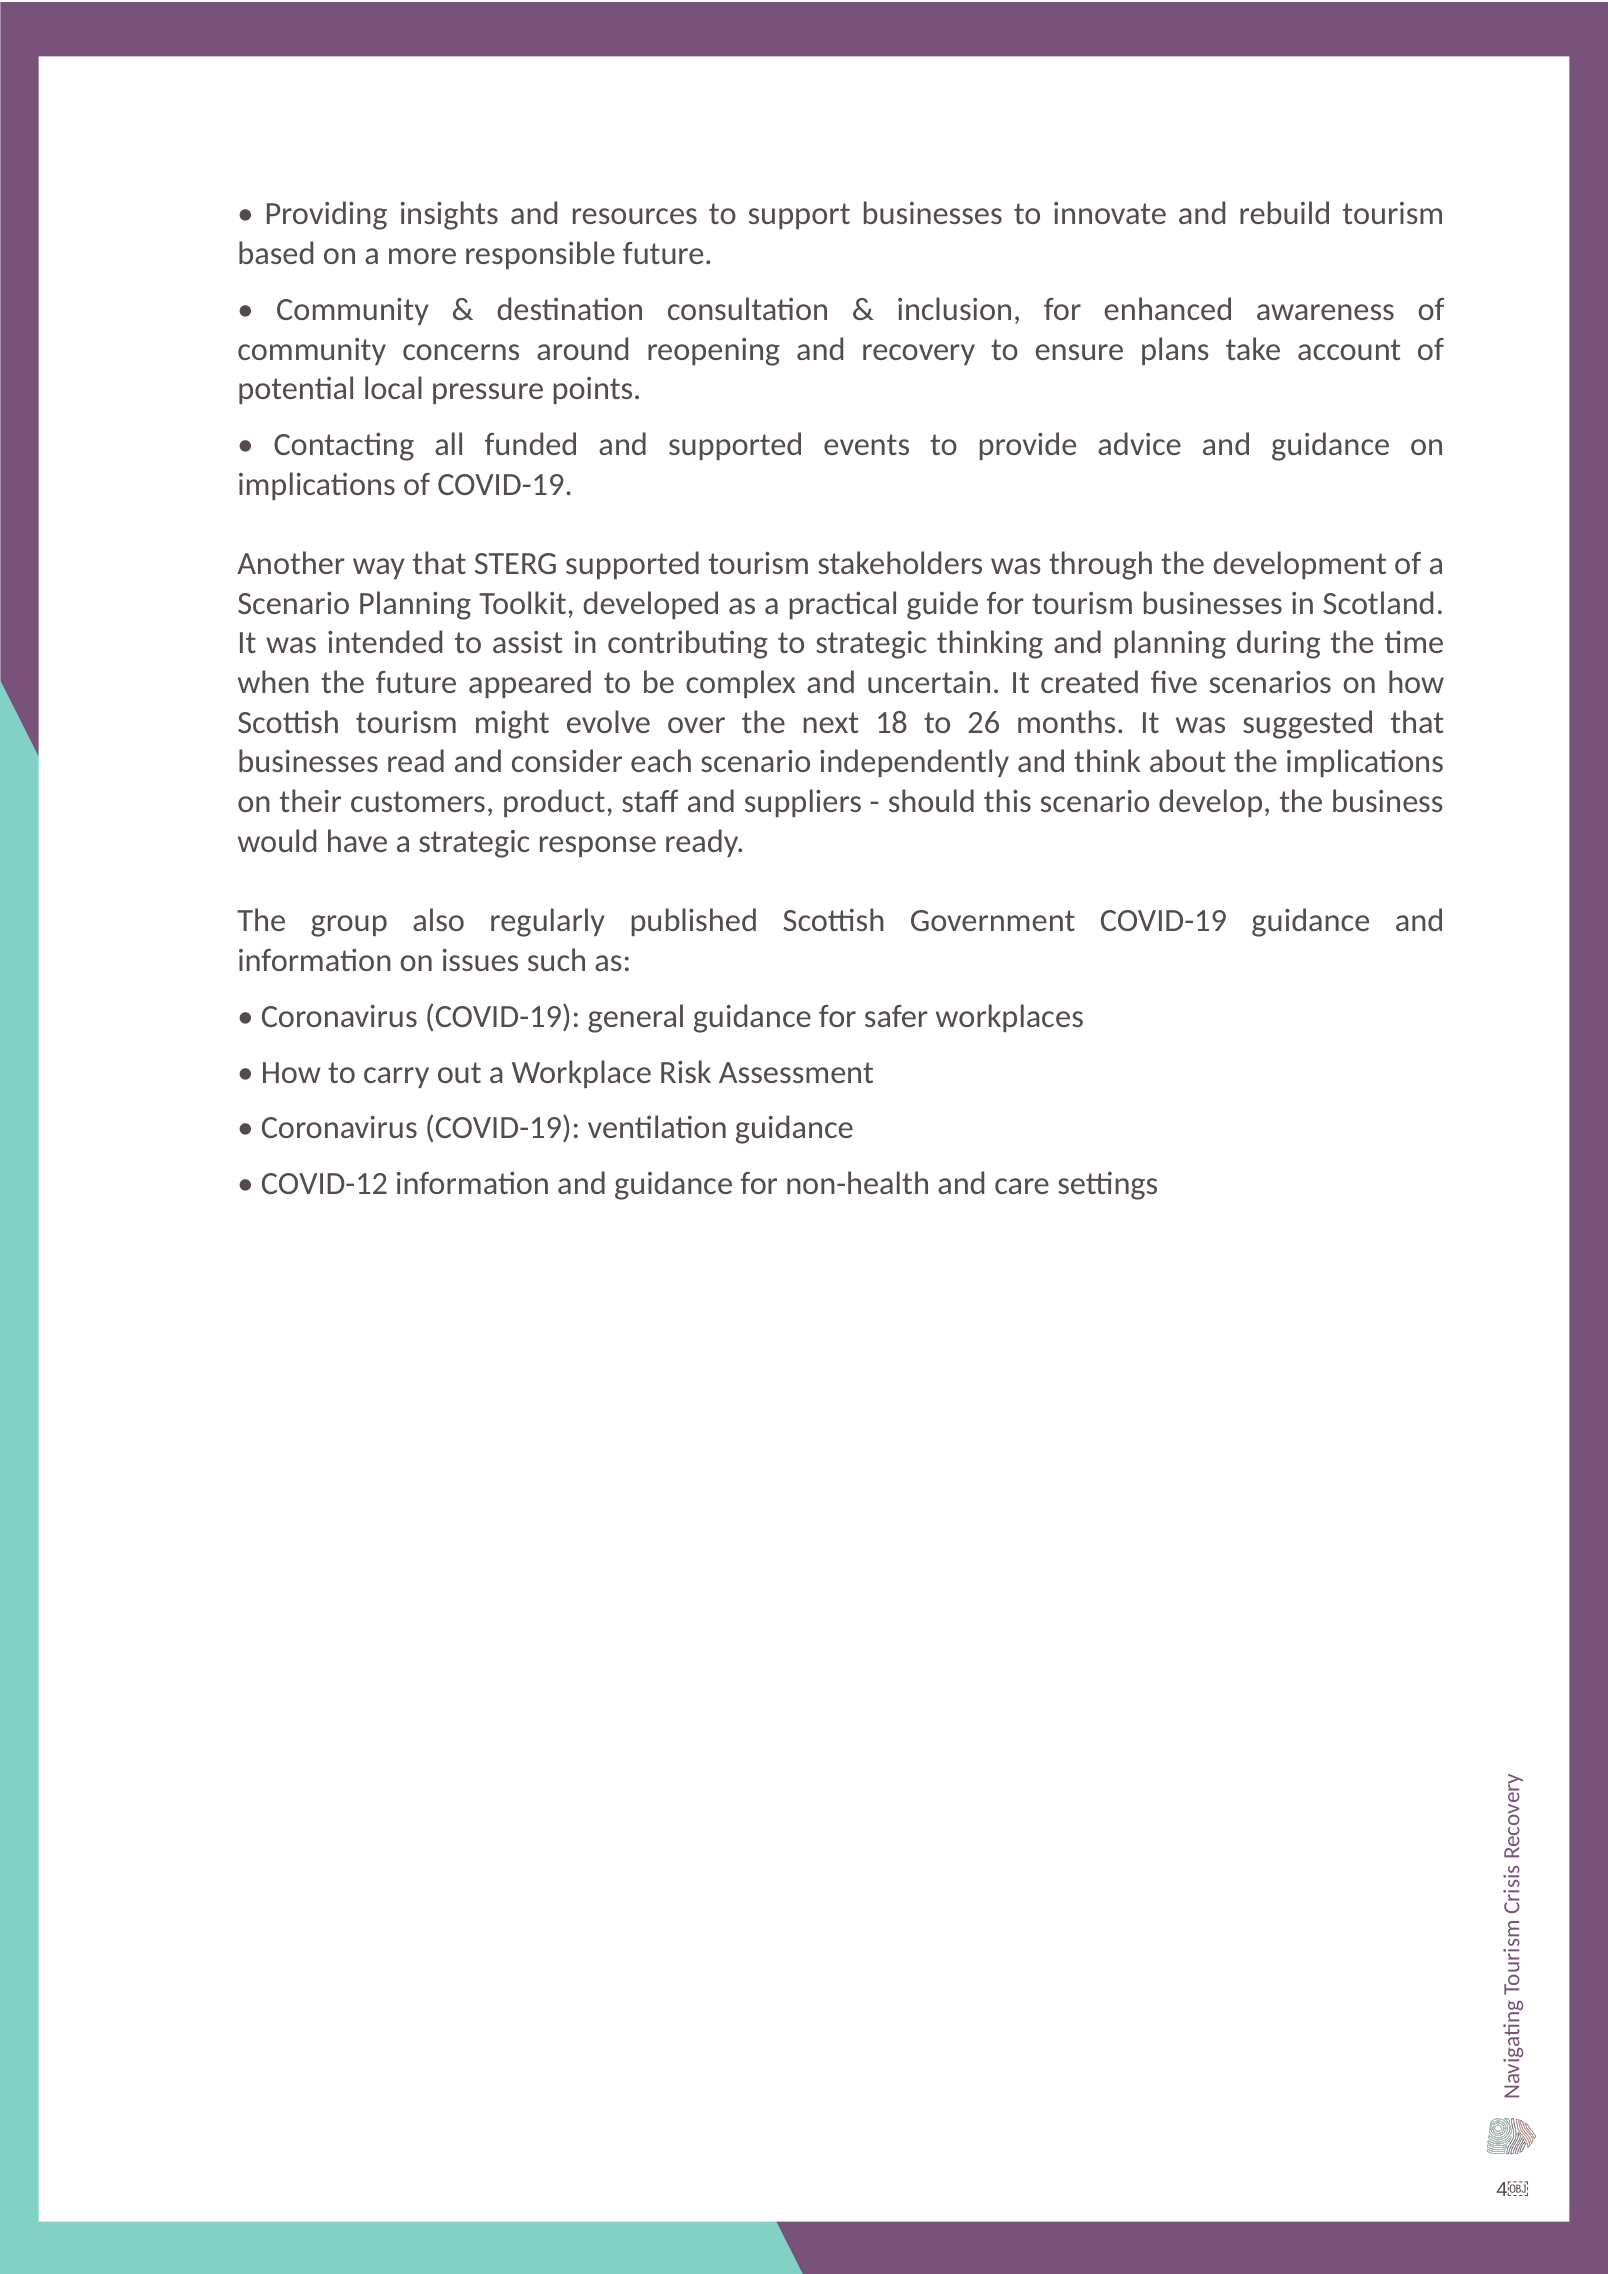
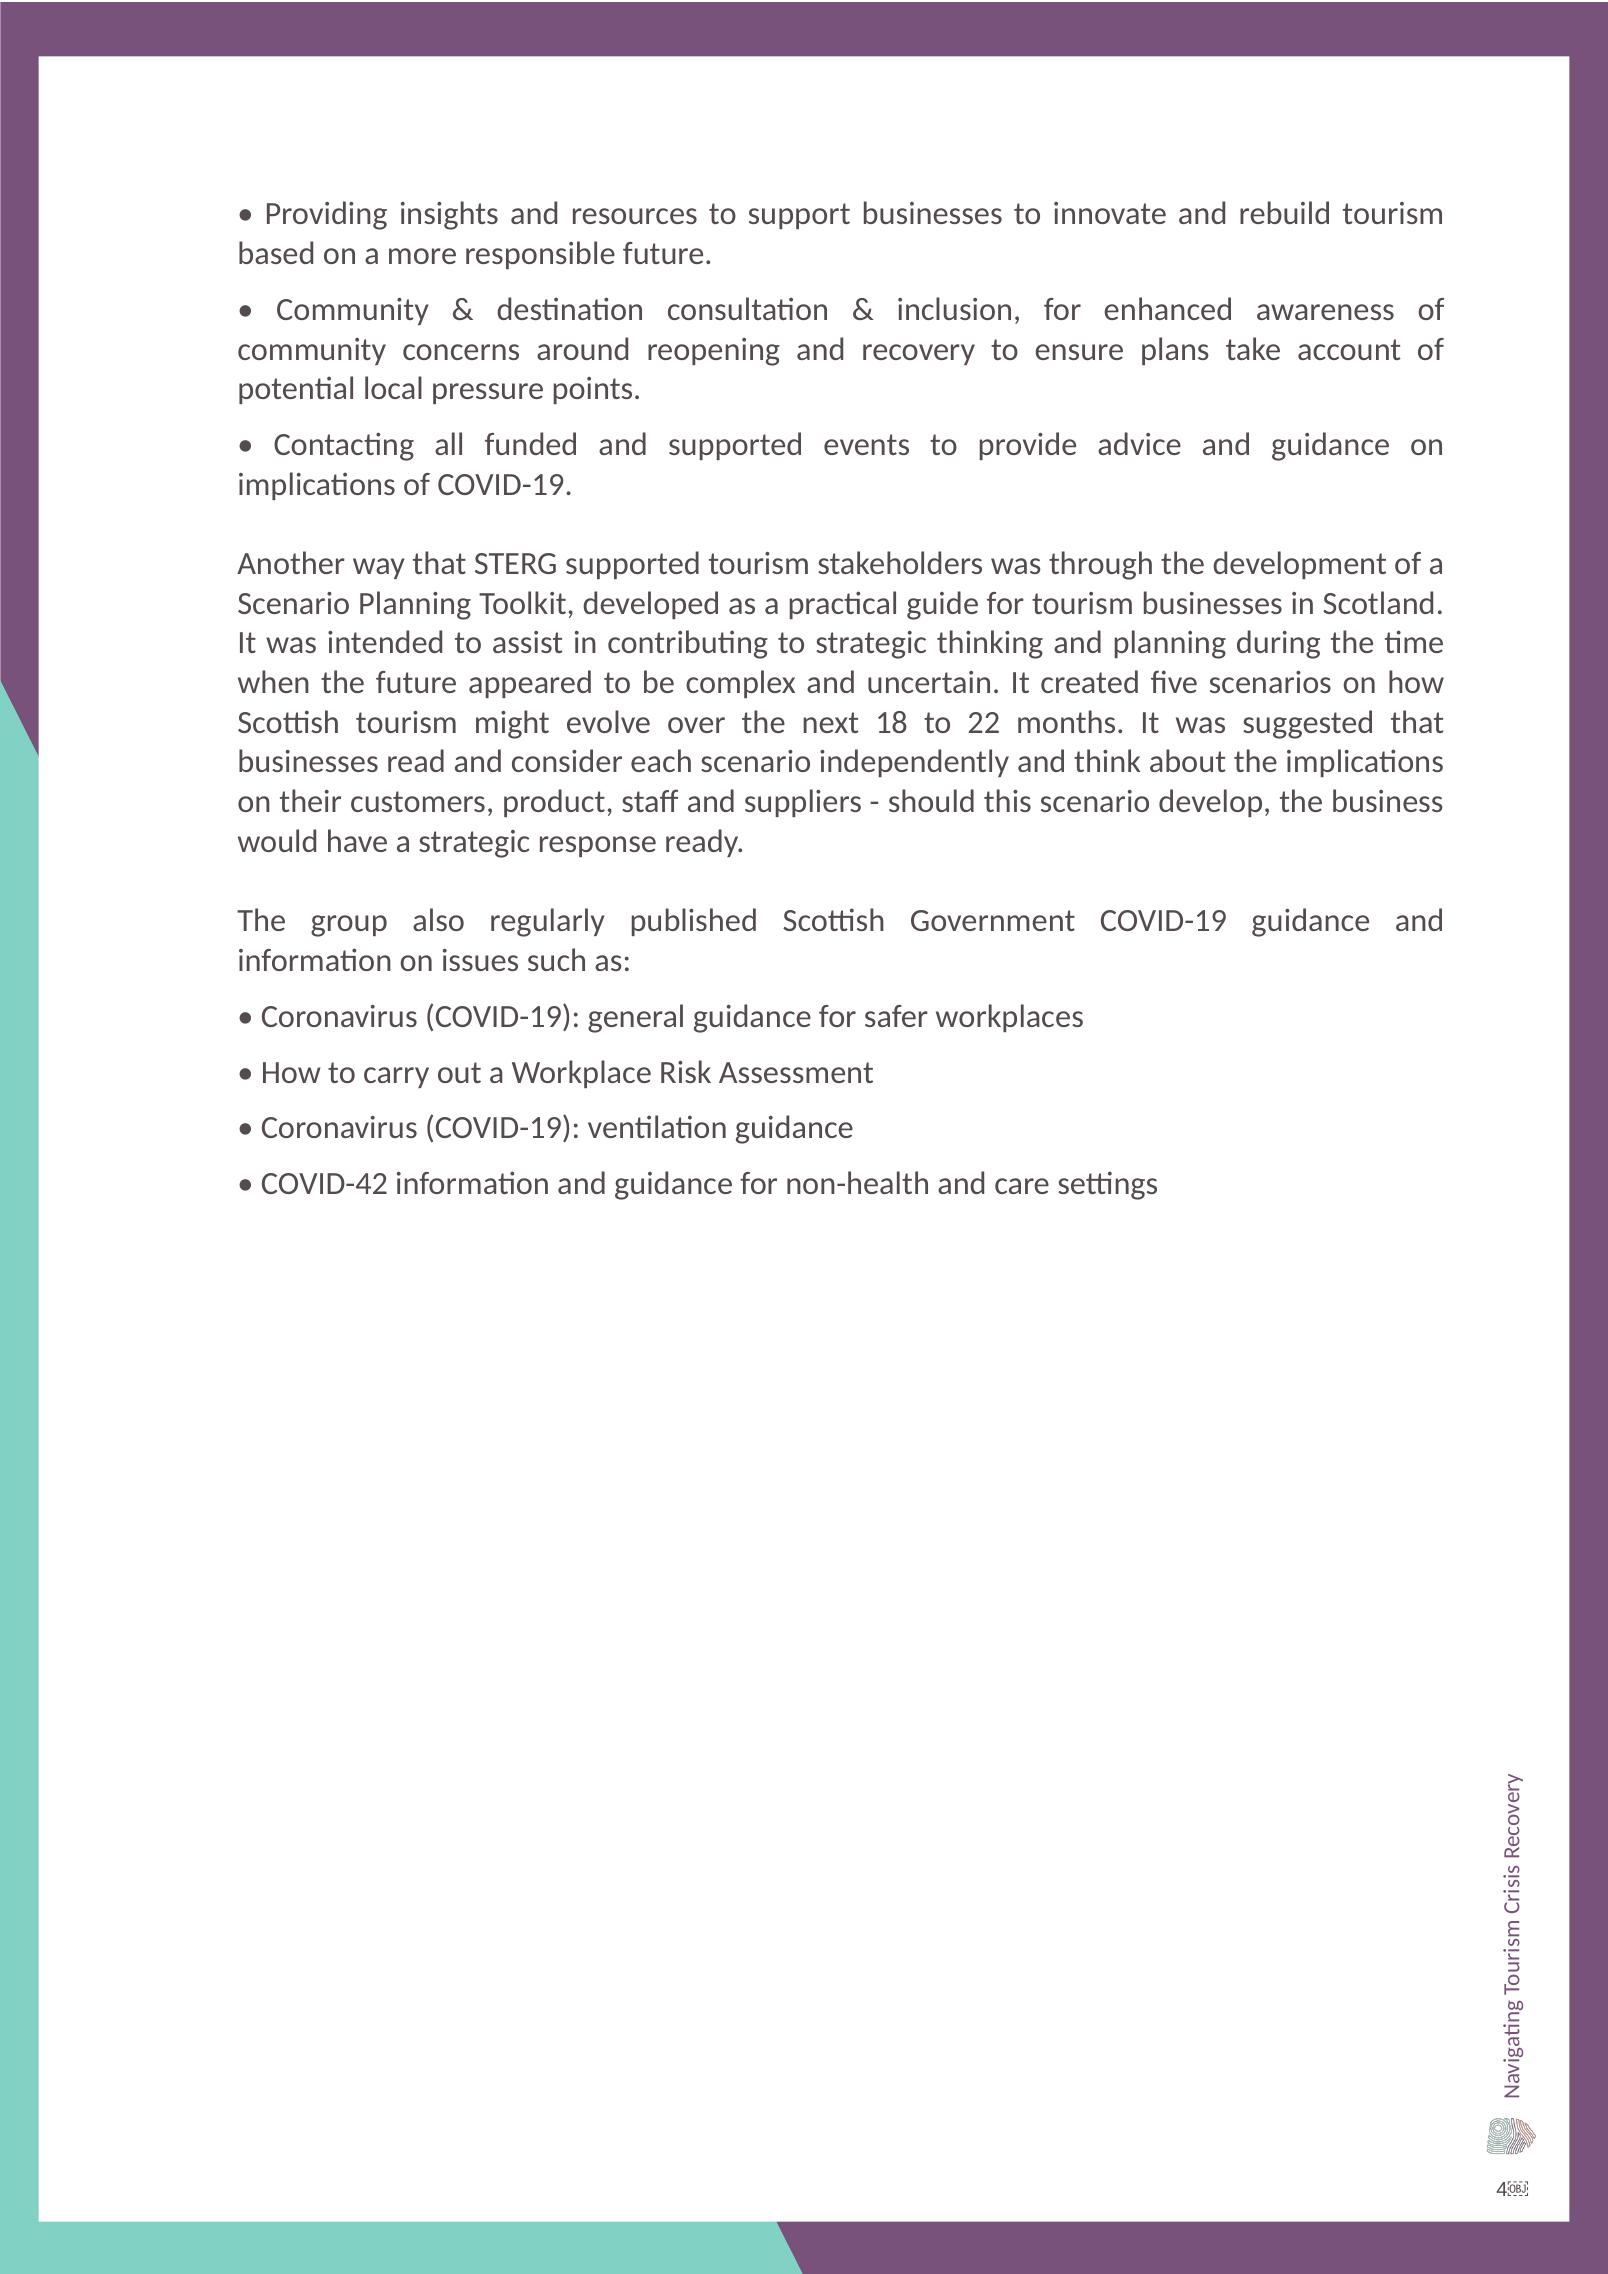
26: 26 -> 22
COVID-12: COVID-12 -> COVID-42
